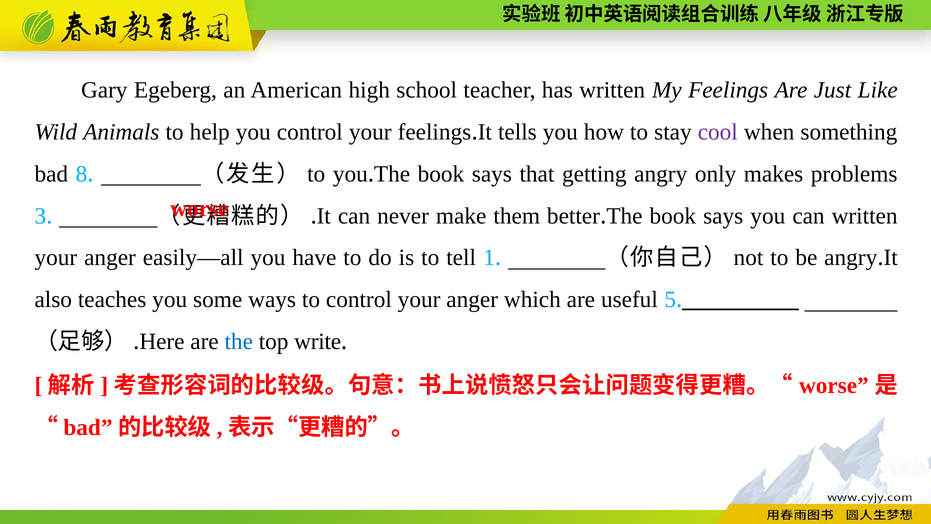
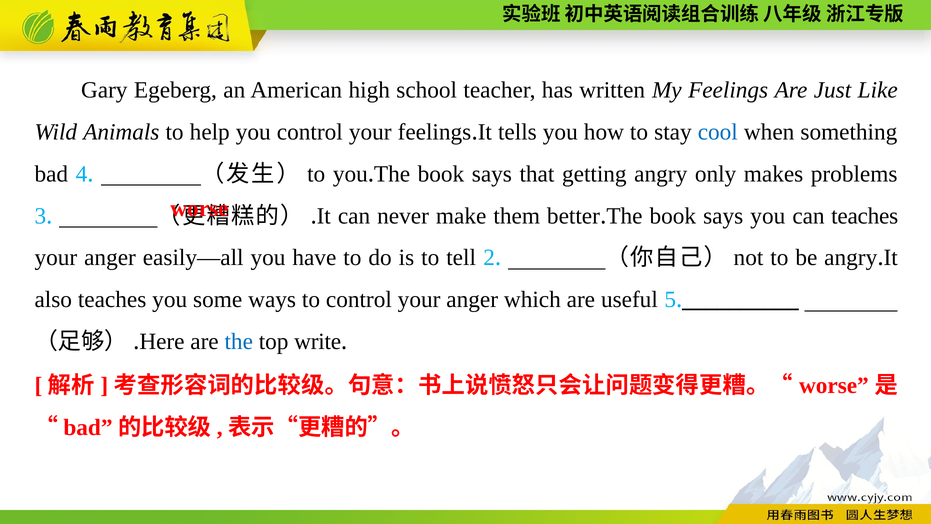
cool colour: purple -> blue
8: 8 -> 4
can written: written -> teaches
1: 1 -> 2
